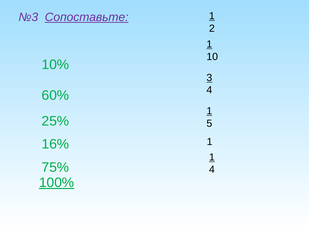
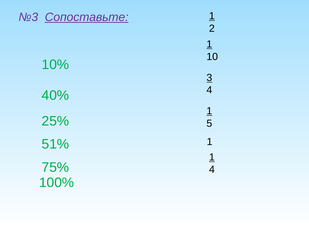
60%: 60% -> 40%
16%: 16% -> 51%
100% underline: present -> none
